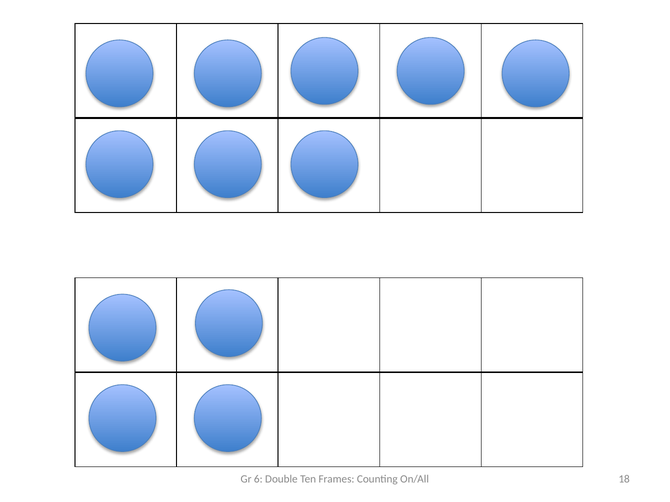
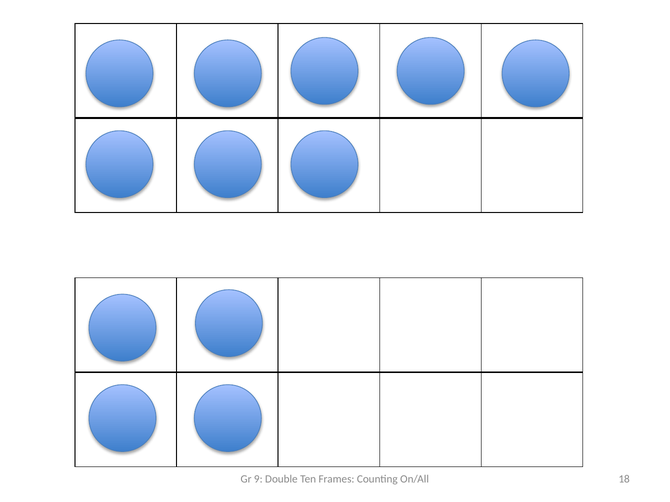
6: 6 -> 9
